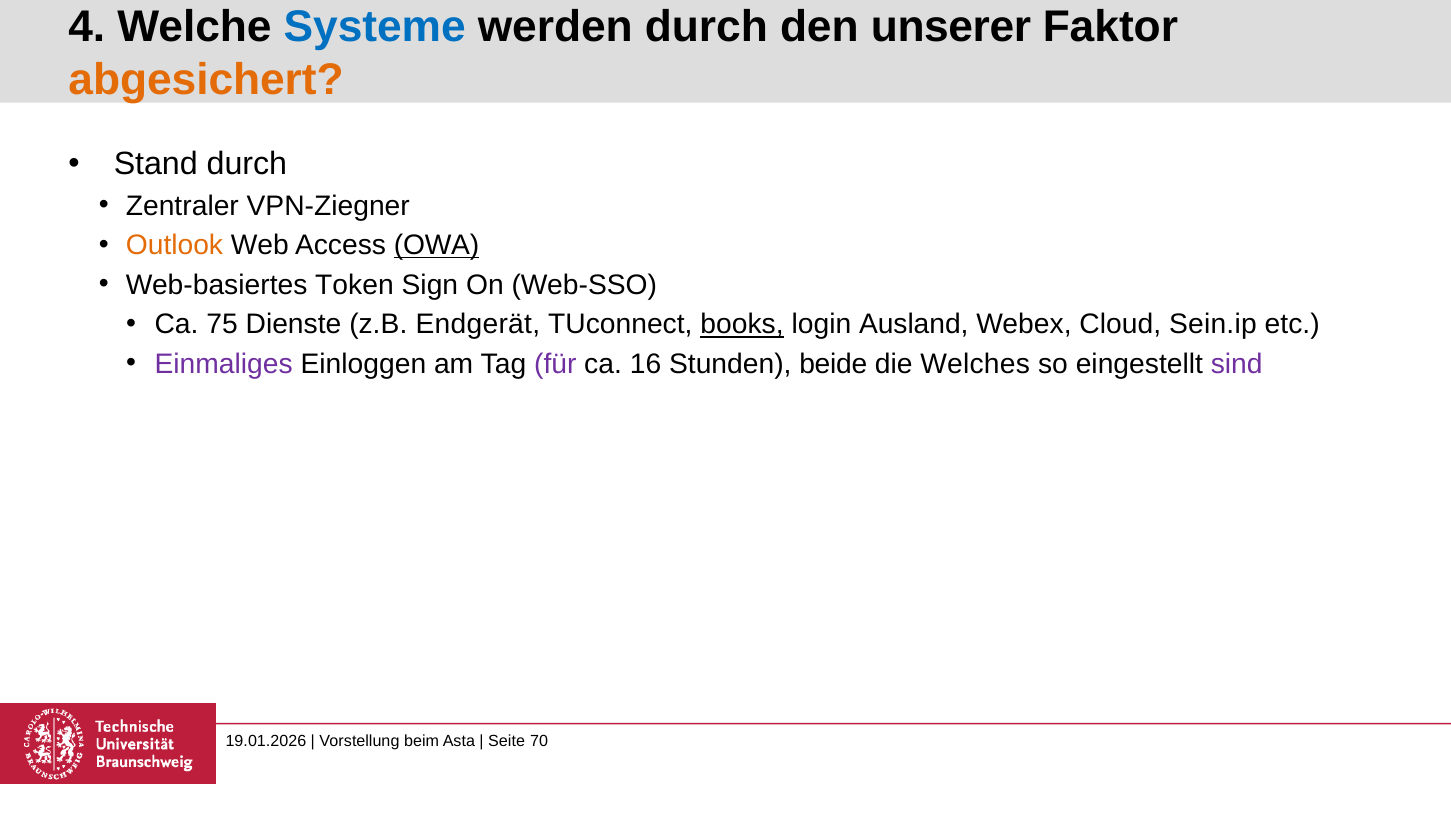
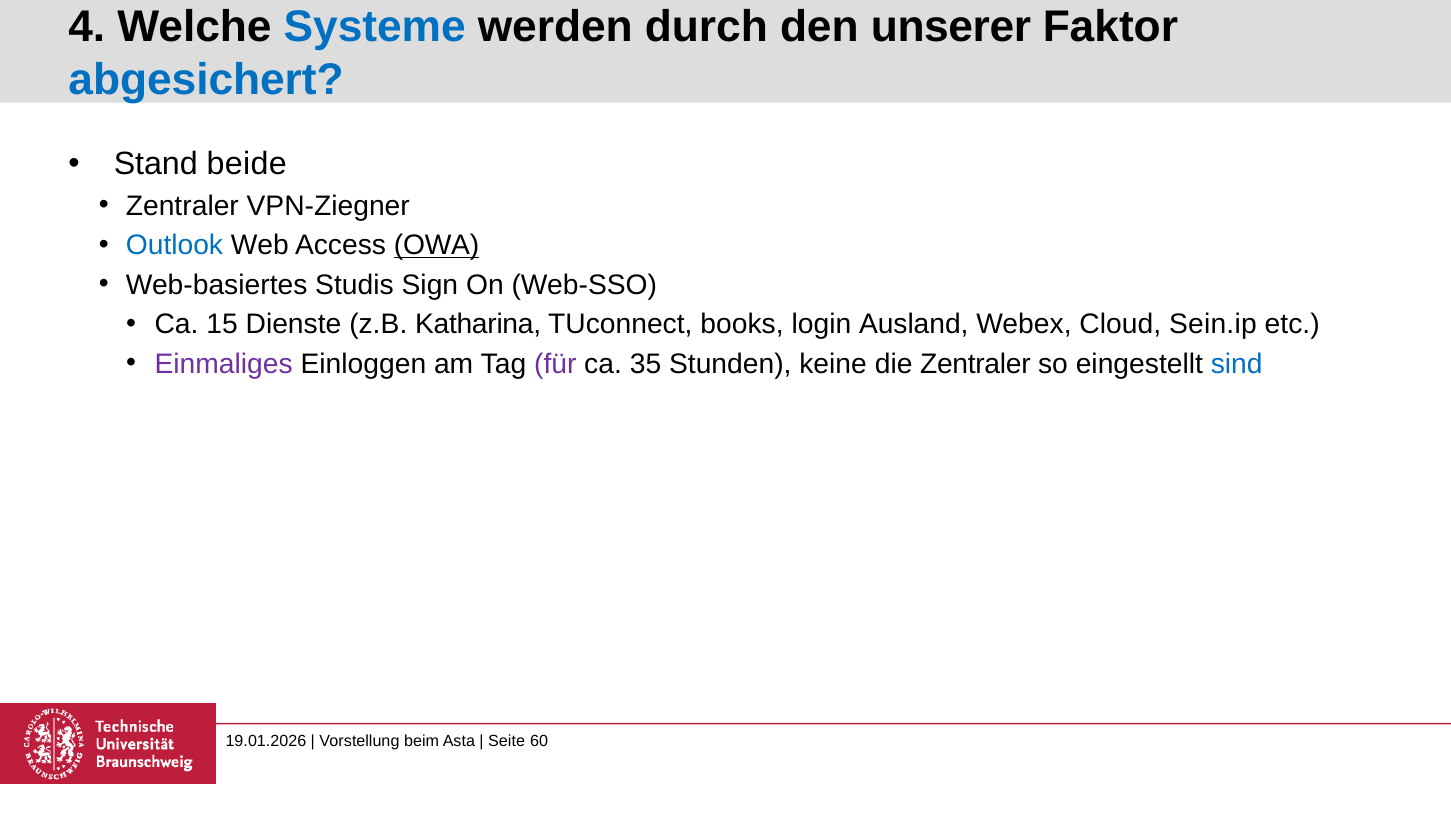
abgesichert colour: orange -> blue
Stand durch: durch -> beide
Outlook colour: orange -> blue
Token: Token -> Studis
75: 75 -> 15
Endgerät: Endgerät -> Katharina
books underline: present -> none
16: 16 -> 35
beide: beide -> keine
die Welches: Welches -> Zentraler
sind colour: purple -> blue
70: 70 -> 60
